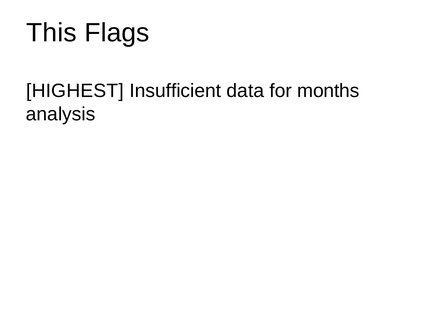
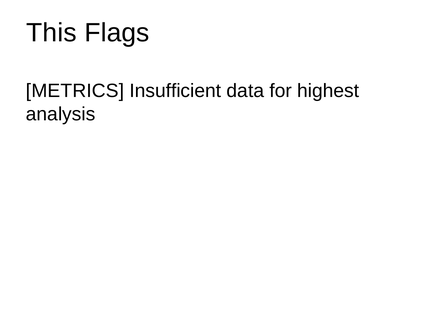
HIGHEST: HIGHEST -> METRICS
months: months -> highest
